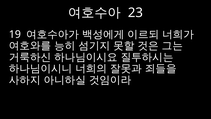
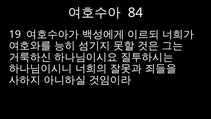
23: 23 -> 84
